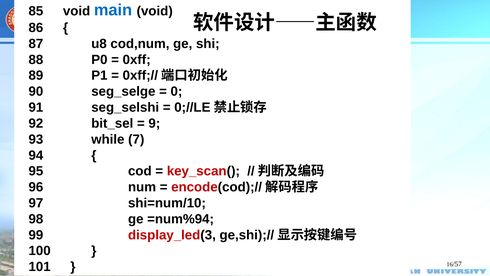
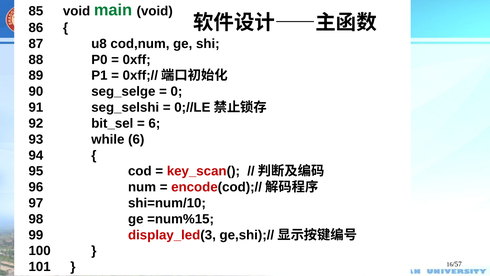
main colour: blue -> green
9 at (154, 123): 9 -> 6
while 7: 7 -> 6
=num%94: =num%94 -> =num%15
